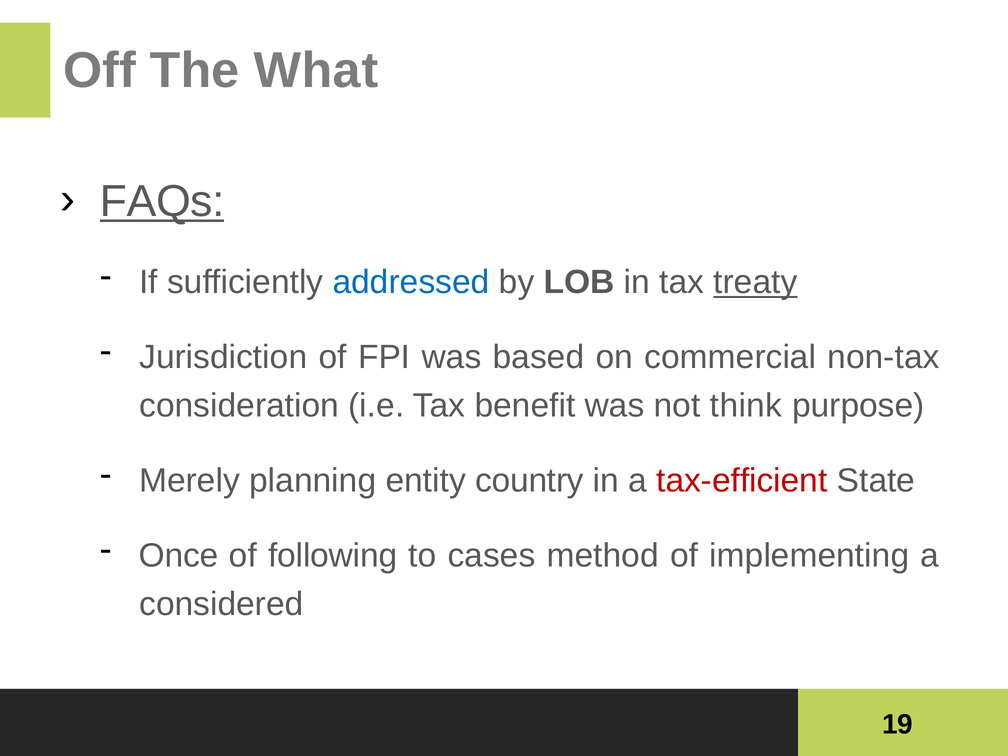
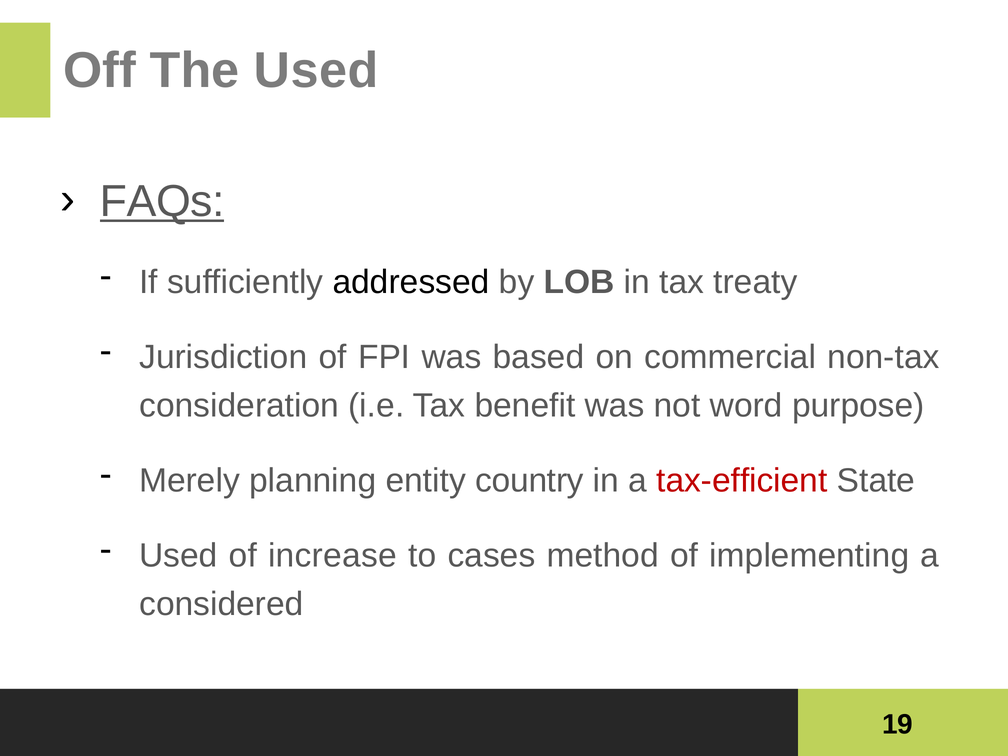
The What: What -> Used
addressed colour: blue -> black
treaty underline: present -> none
think: think -> word
Once at (179, 556): Once -> Used
following: following -> increase
